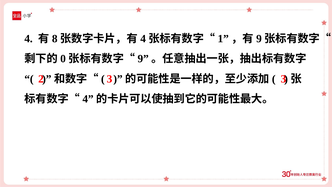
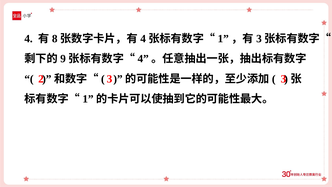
9 at (259, 39): 9 -> 3
0: 0 -> 9
9 at (143, 59): 9 -> 4
4 at (88, 99): 4 -> 1
